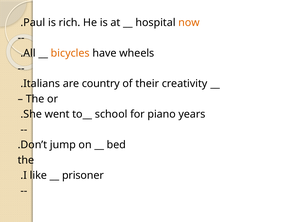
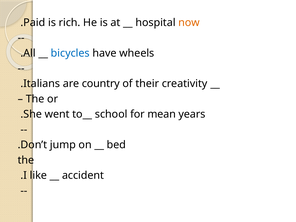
Paul: Paul -> Paid
bicycles colour: orange -> blue
piano: piano -> mean
prisoner: prisoner -> accident
